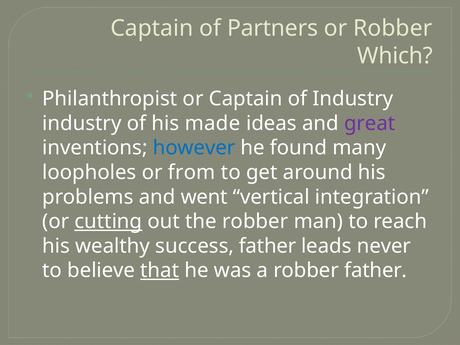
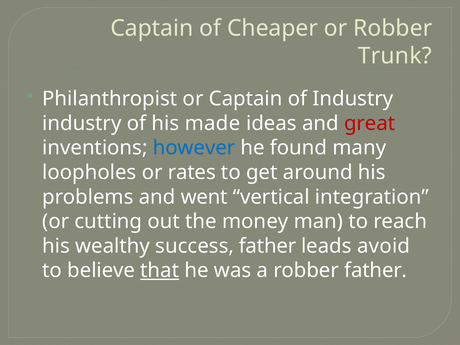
Partners: Partners -> Cheaper
Which: Which -> Trunk
great colour: purple -> red
from: from -> rates
cutting underline: present -> none
the robber: robber -> money
never: never -> avoid
